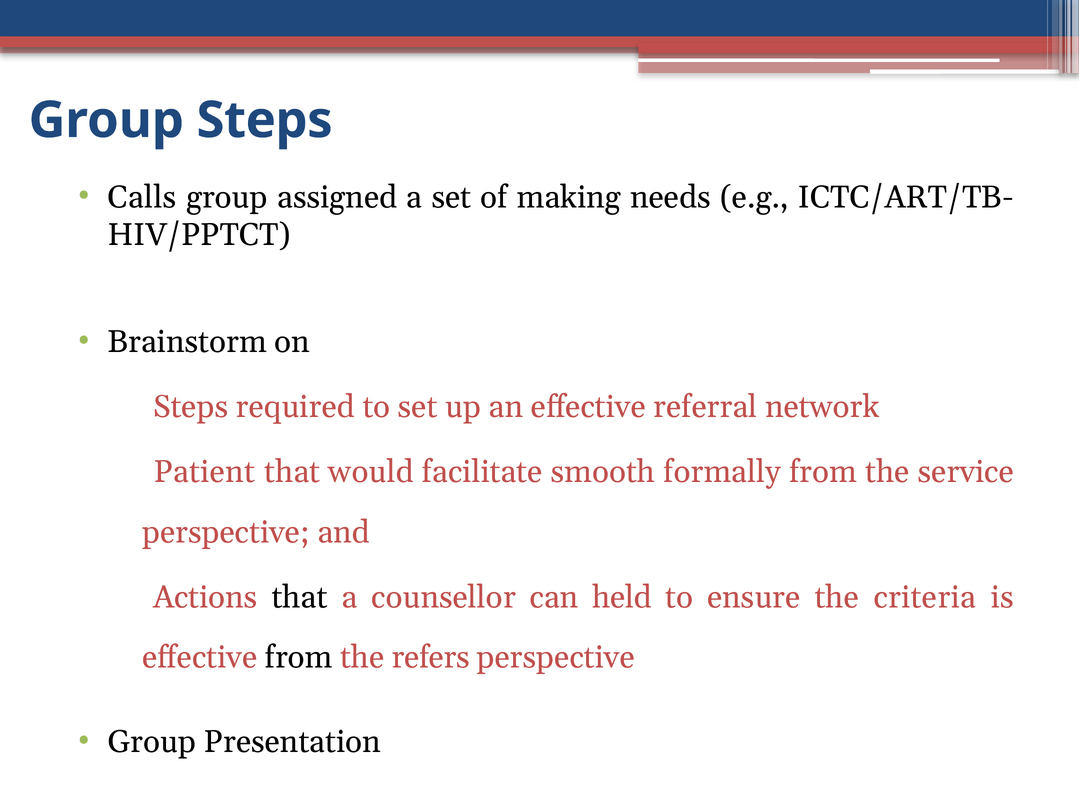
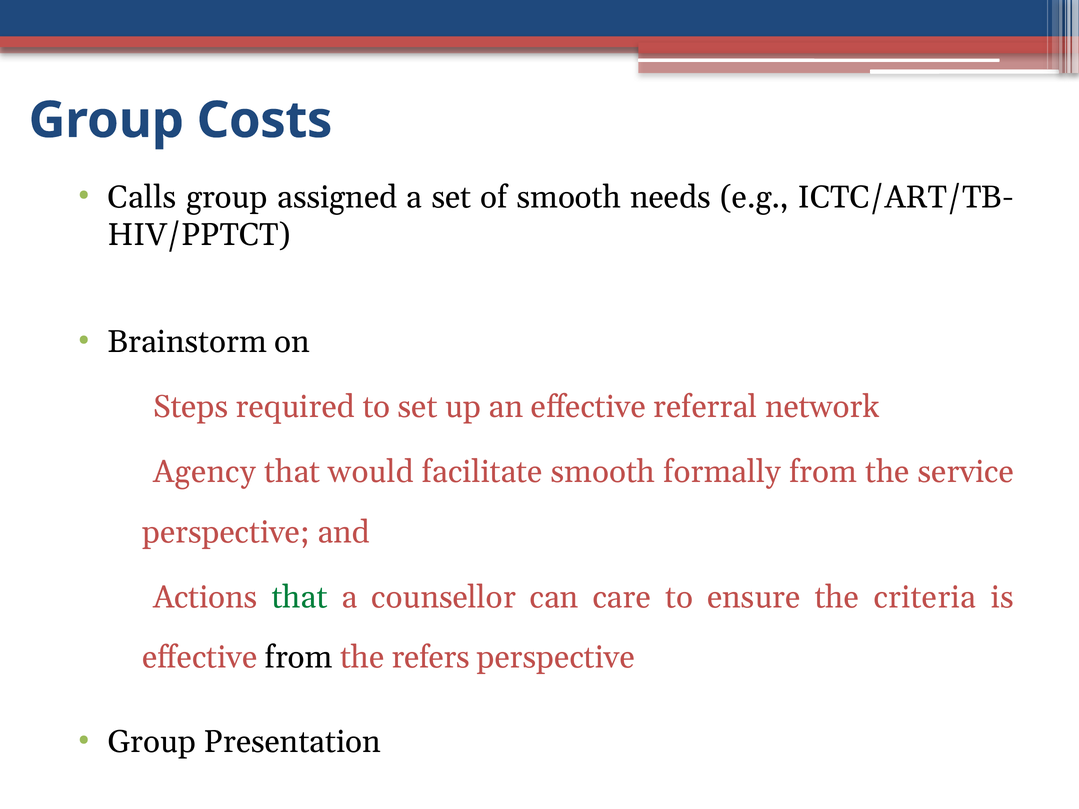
Group Steps: Steps -> Costs
of making: making -> smooth
Patient: Patient -> Agency
that at (300, 597) colour: black -> green
held: held -> care
